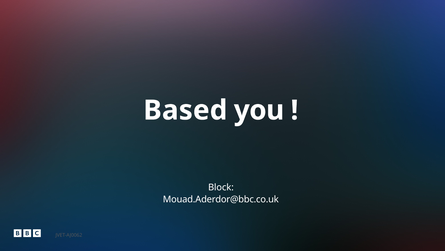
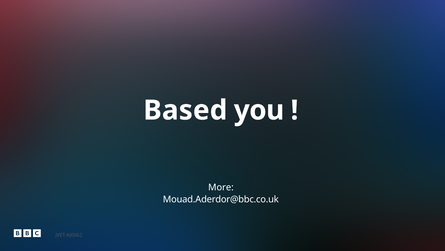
Block: Block -> More
